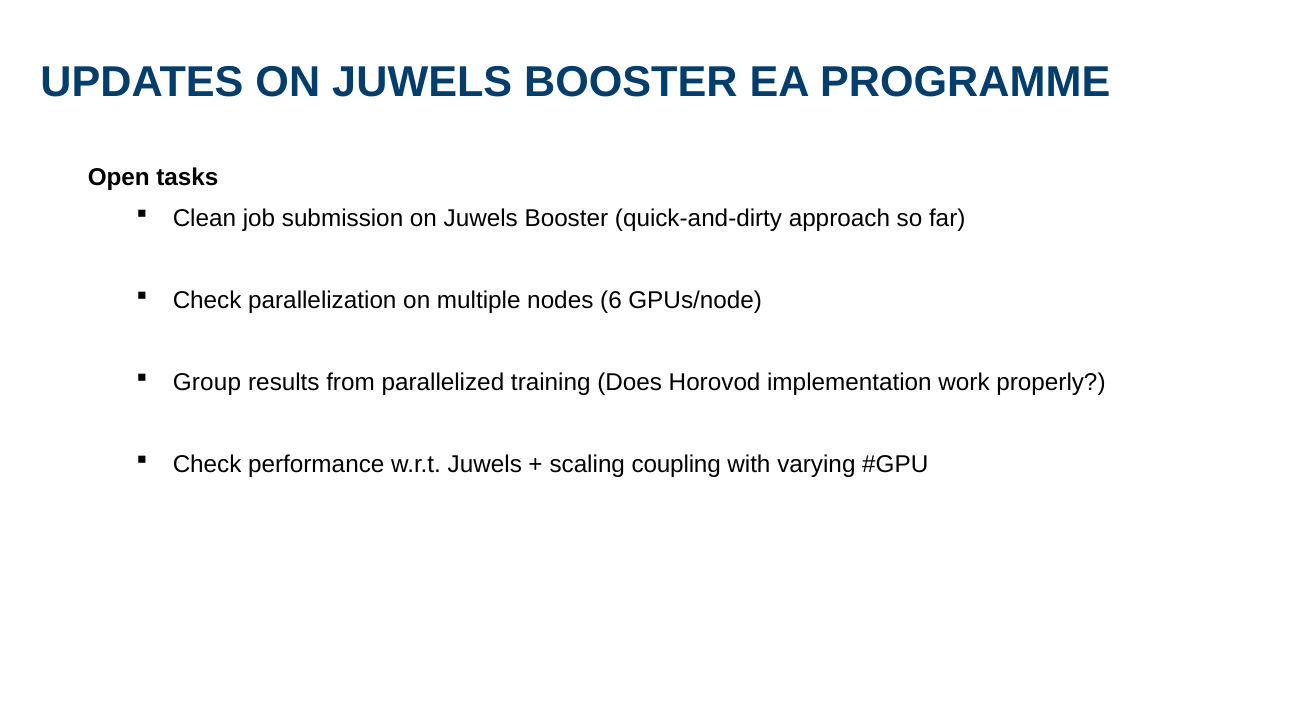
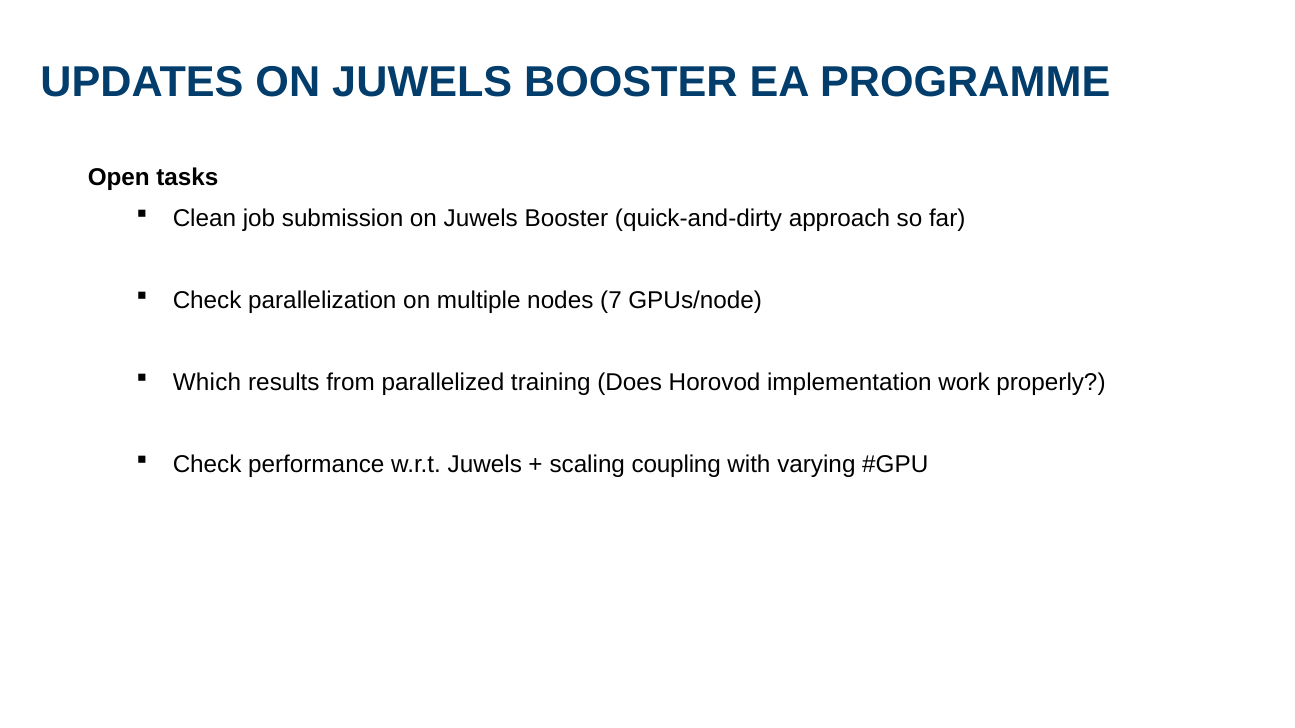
6: 6 -> 7
Group: Group -> Which
